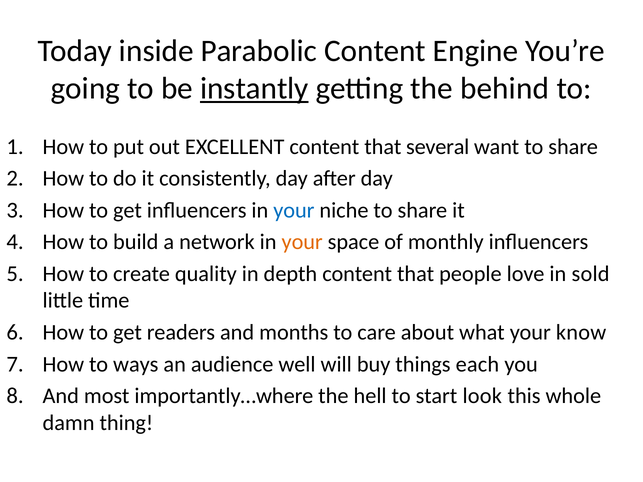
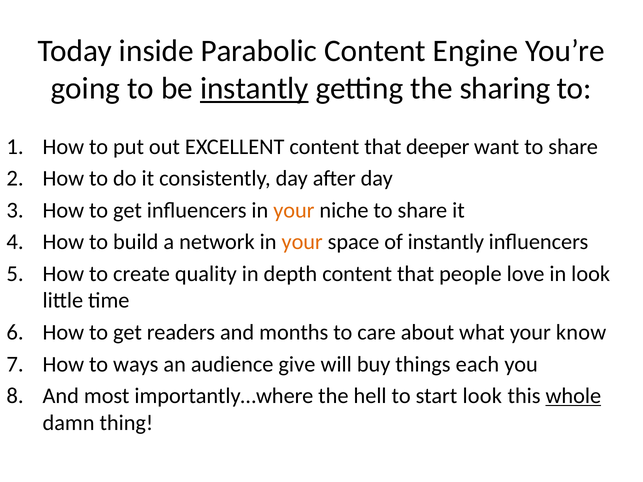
behind: behind -> sharing
several: several -> deeper
your at (294, 210) colour: blue -> orange
of monthly: monthly -> instantly
in sold: sold -> look
well: well -> give
whole underline: none -> present
